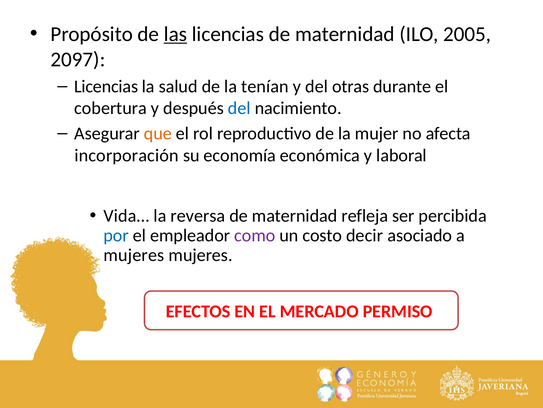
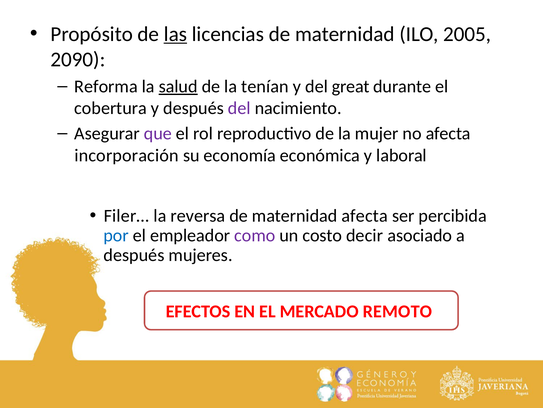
2097: 2097 -> 2090
Licencias at (106, 86): Licencias -> Reforma
salud underline: none -> present
otras: otras -> great
del at (239, 108) colour: blue -> purple
que colour: orange -> purple
Vida…: Vida… -> Filer…
maternidad refleja: refleja -> afecta
mujeres at (134, 255): mujeres -> después
PERMISO: PERMISO -> REMOTO
